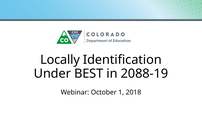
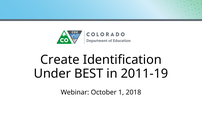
Locally: Locally -> Create
2088-19: 2088-19 -> 2011-19
